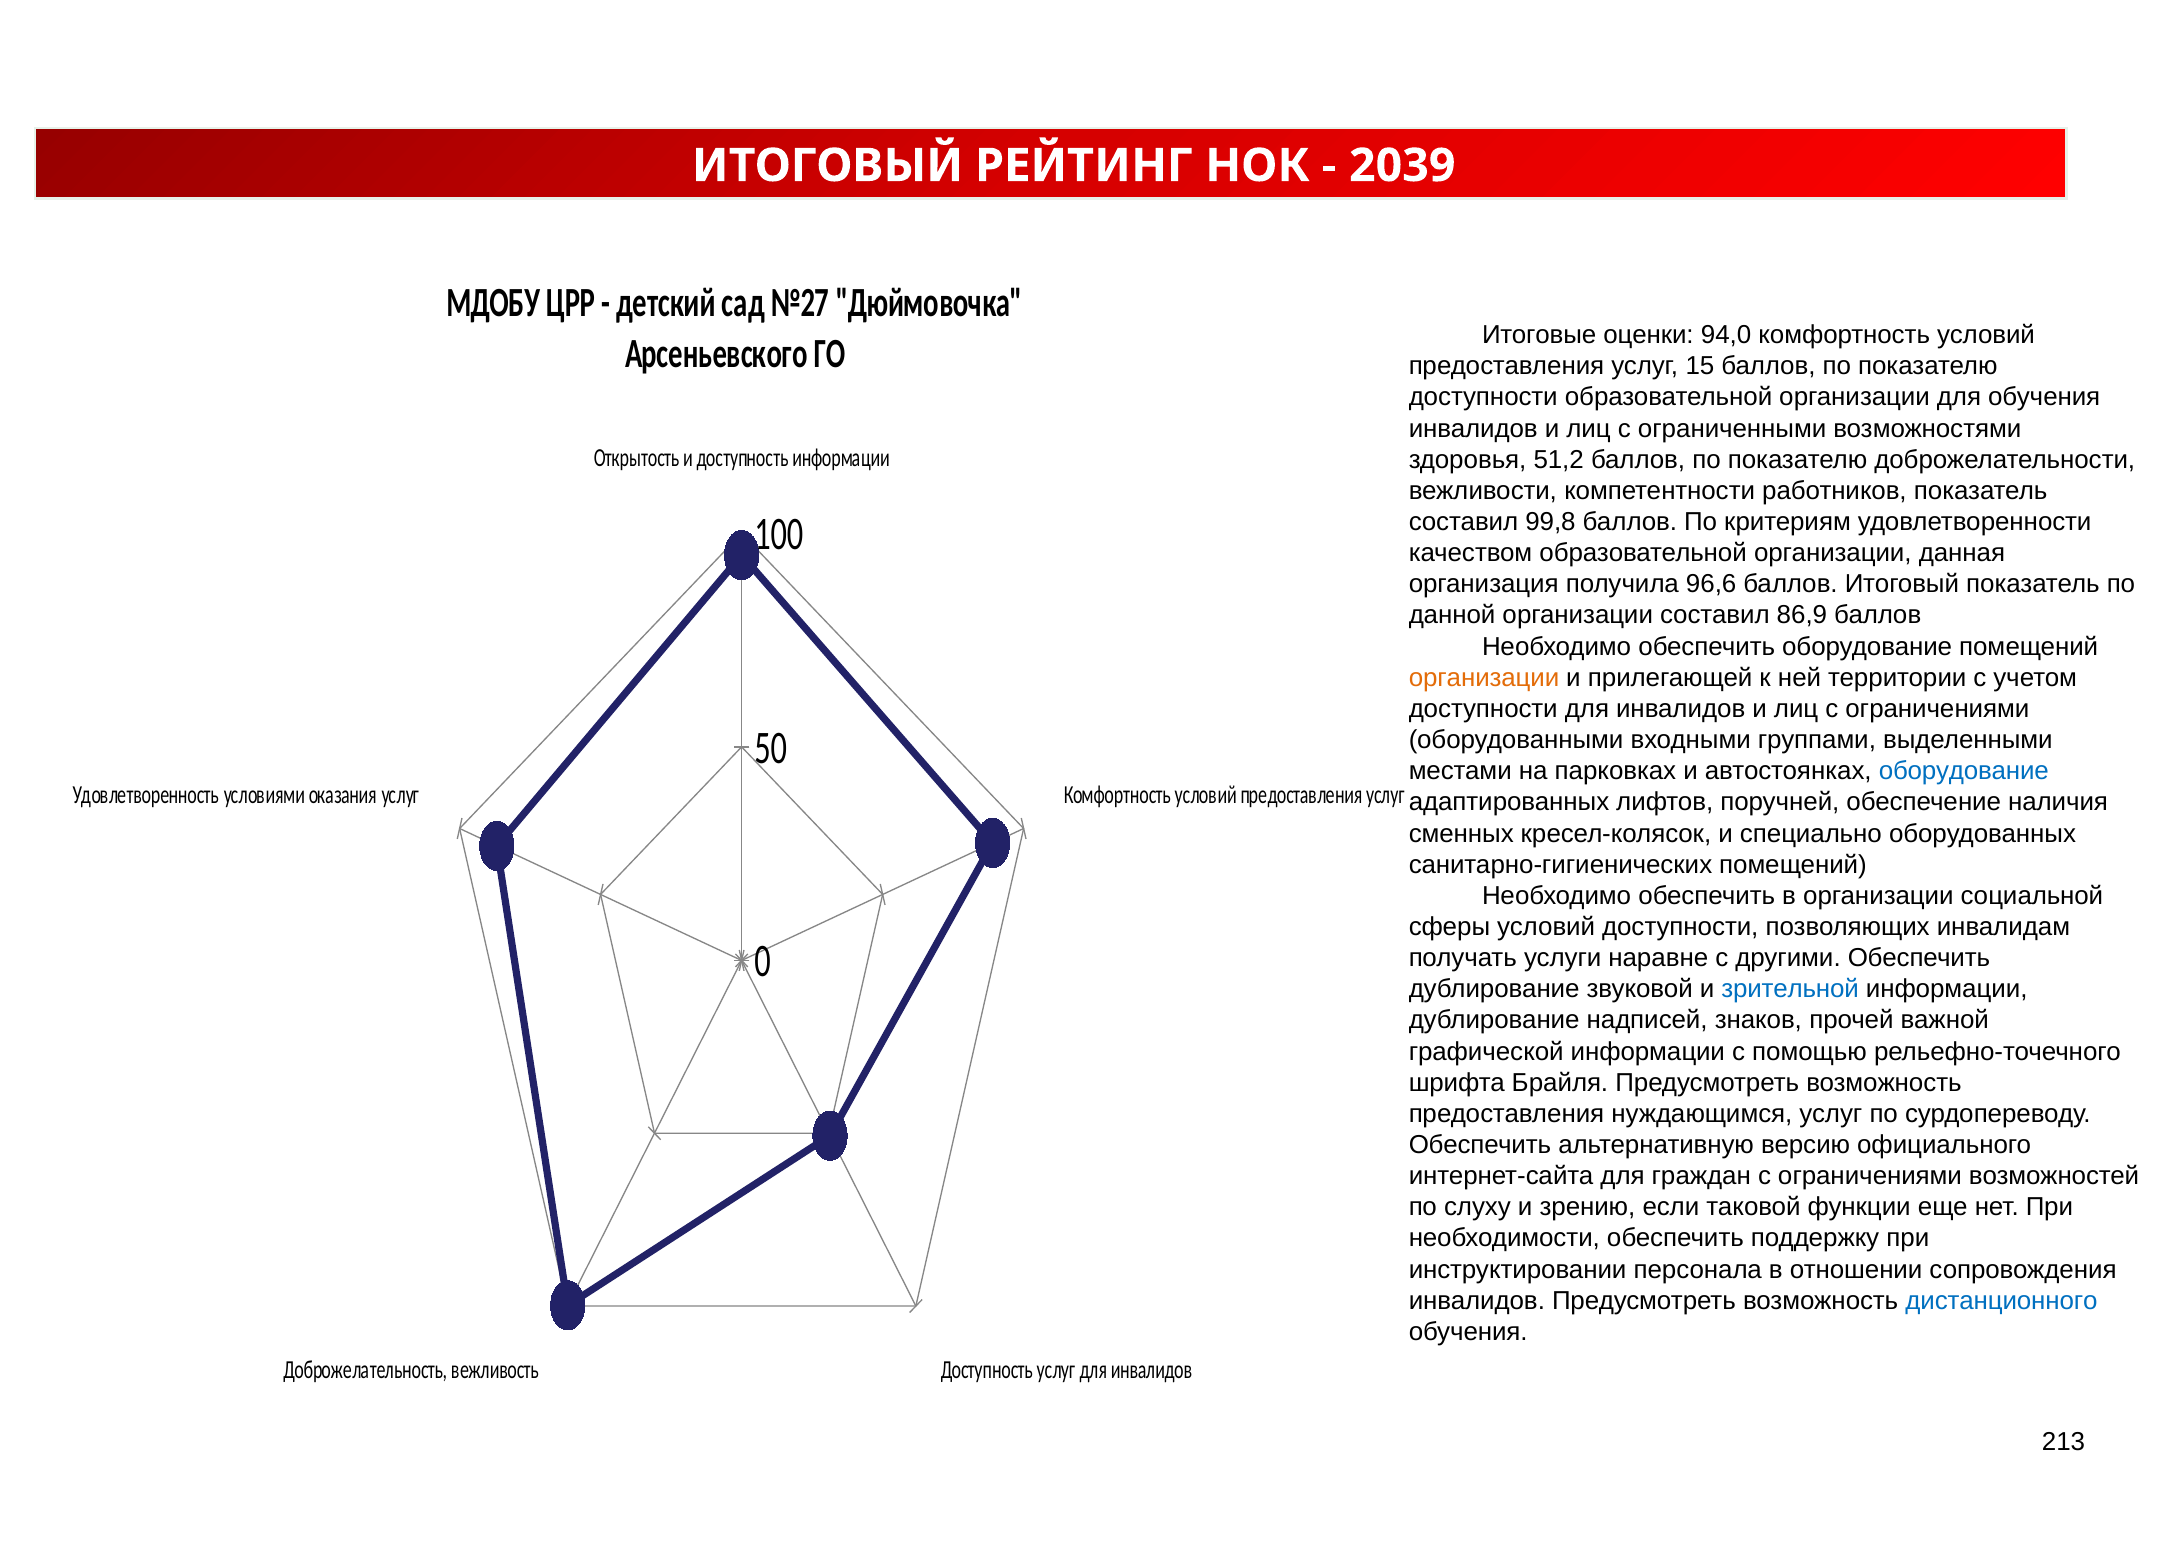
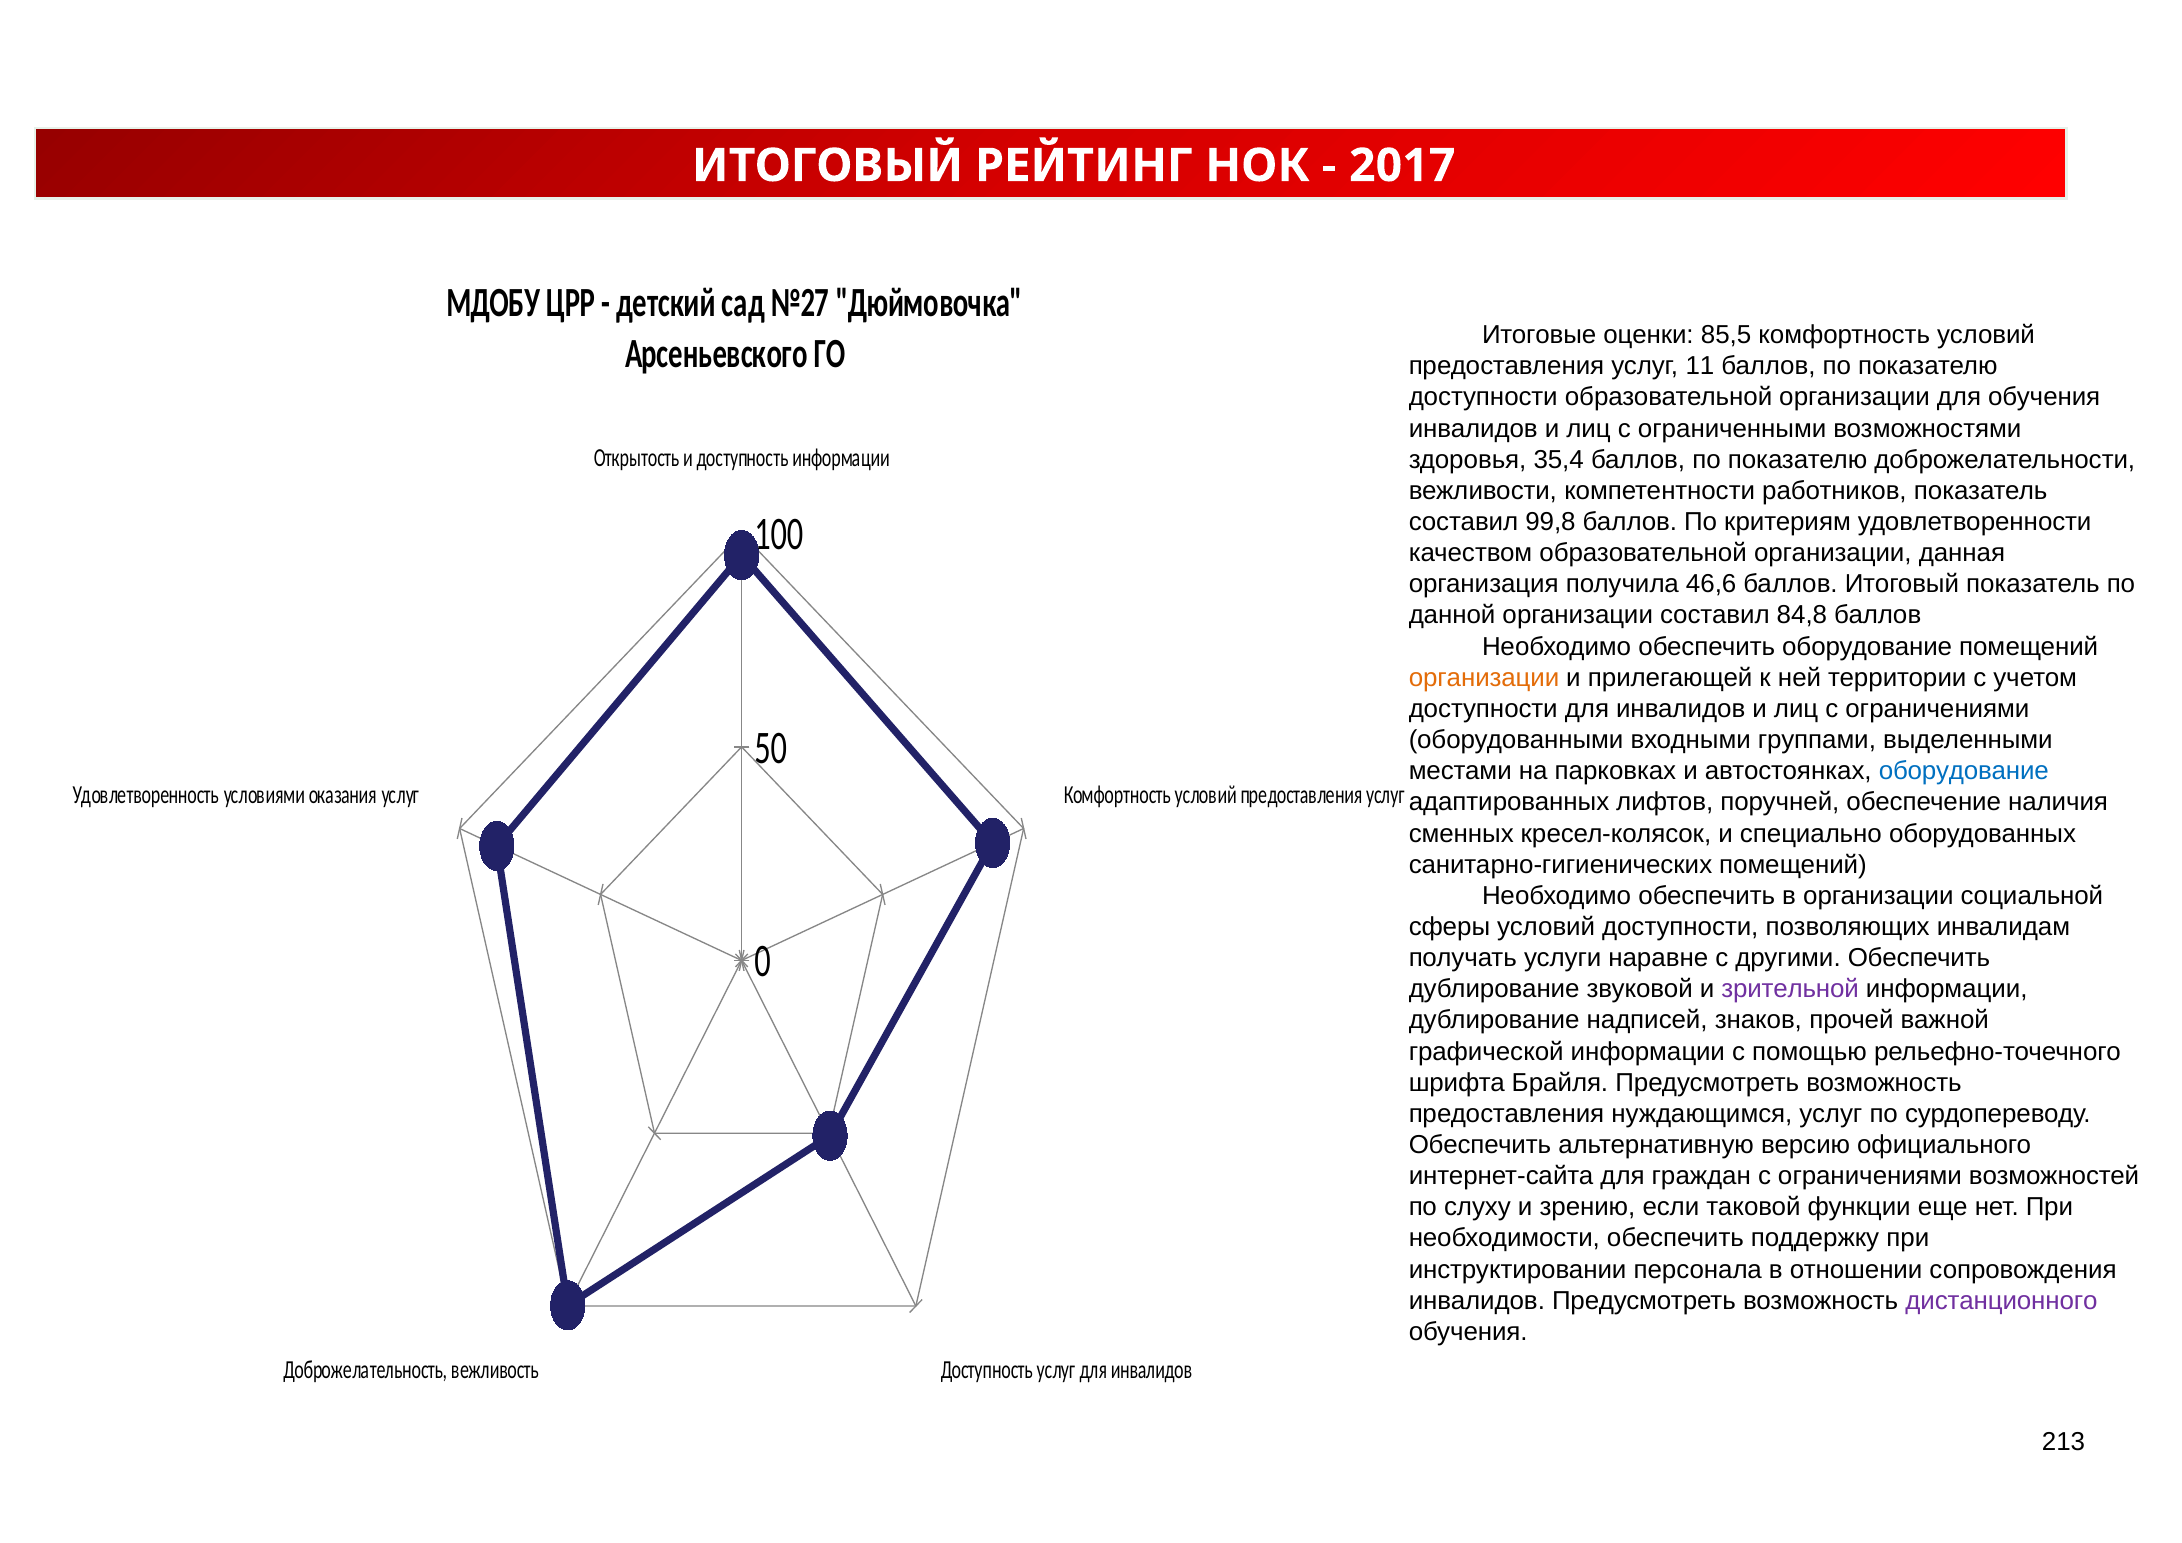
2039: 2039 -> 2017
94,0: 94,0 -> 85,5
15: 15 -> 11
51,2: 51,2 -> 35,4
96,6: 96,6 -> 46,6
86,9: 86,9 -> 84,8
зрительной colour: blue -> purple
дистанционного colour: blue -> purple
